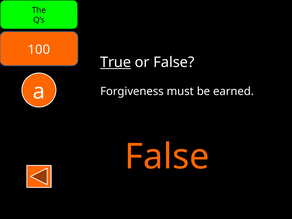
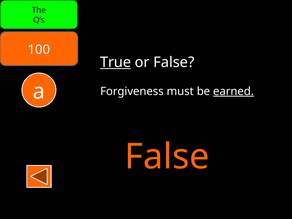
earned underline: none -> present
